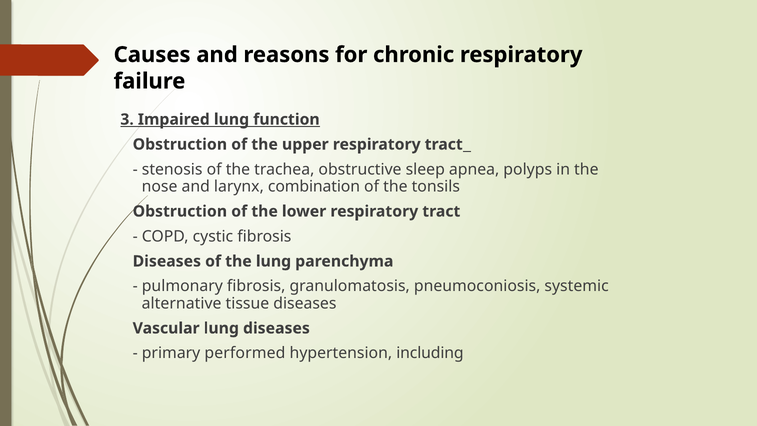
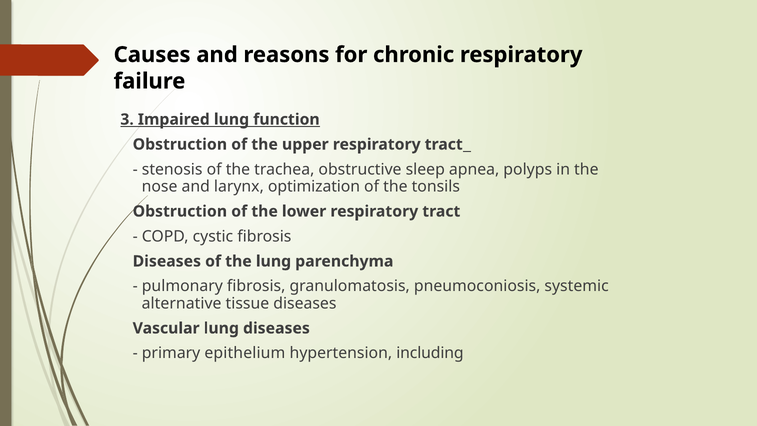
combination: combination -> optimization
performed: performed -> epithelium
